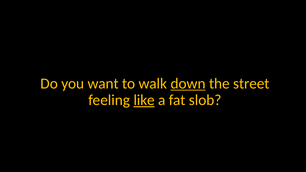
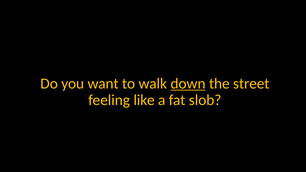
like underline: present -> none
